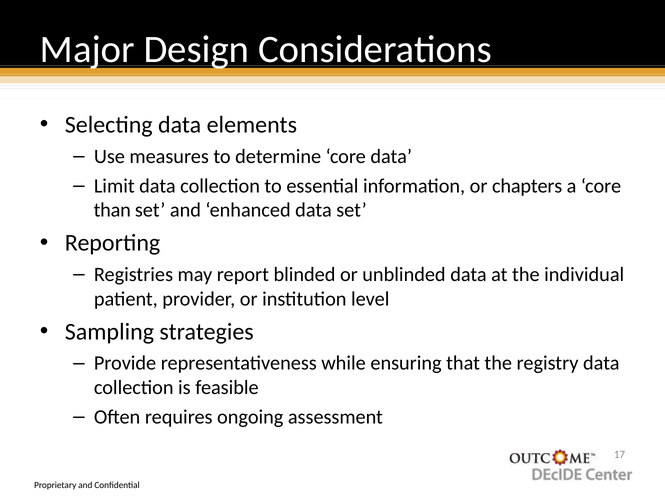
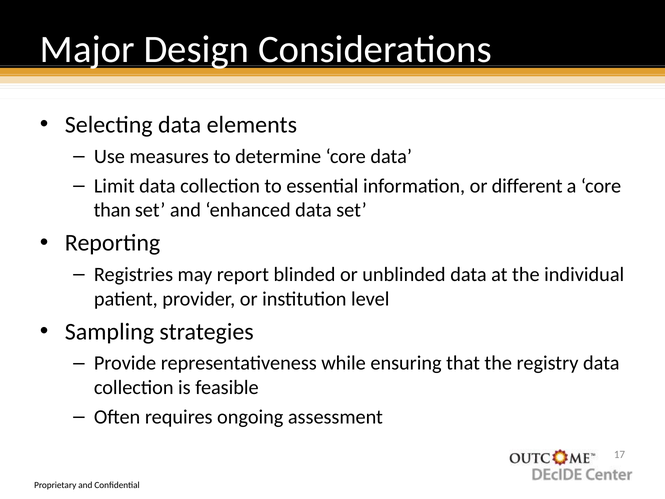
chapters: chapters -> different
